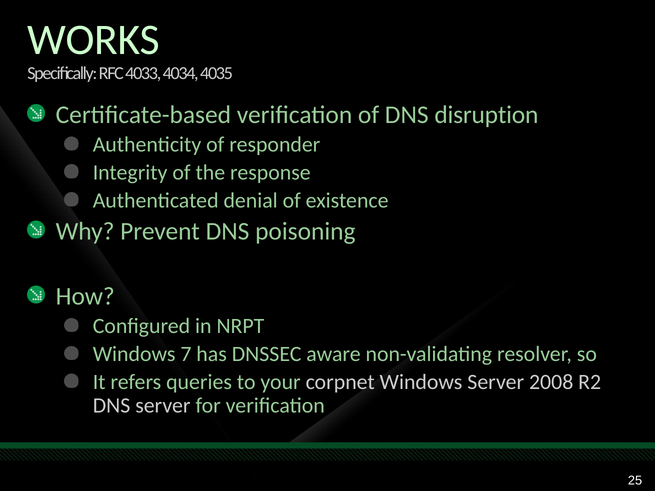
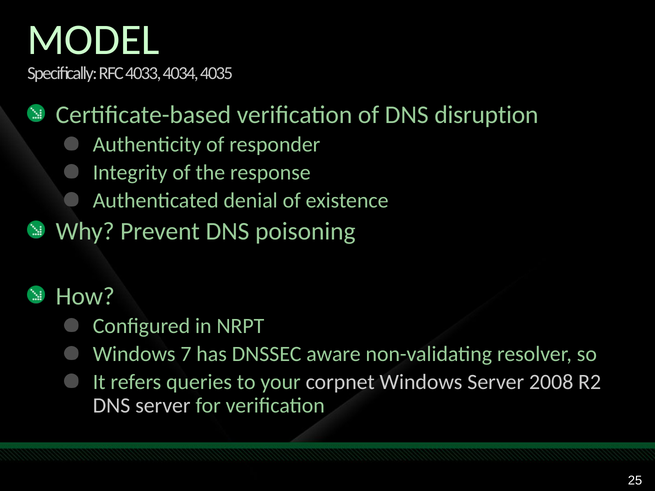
WORKS: WORKS -> MODEL
